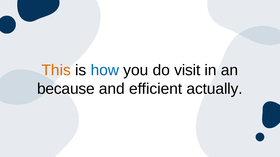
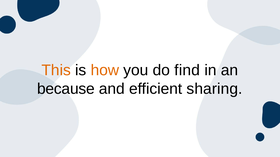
how colour: blue -> orange
visit: visit -> find
actually: actually -> sharing
